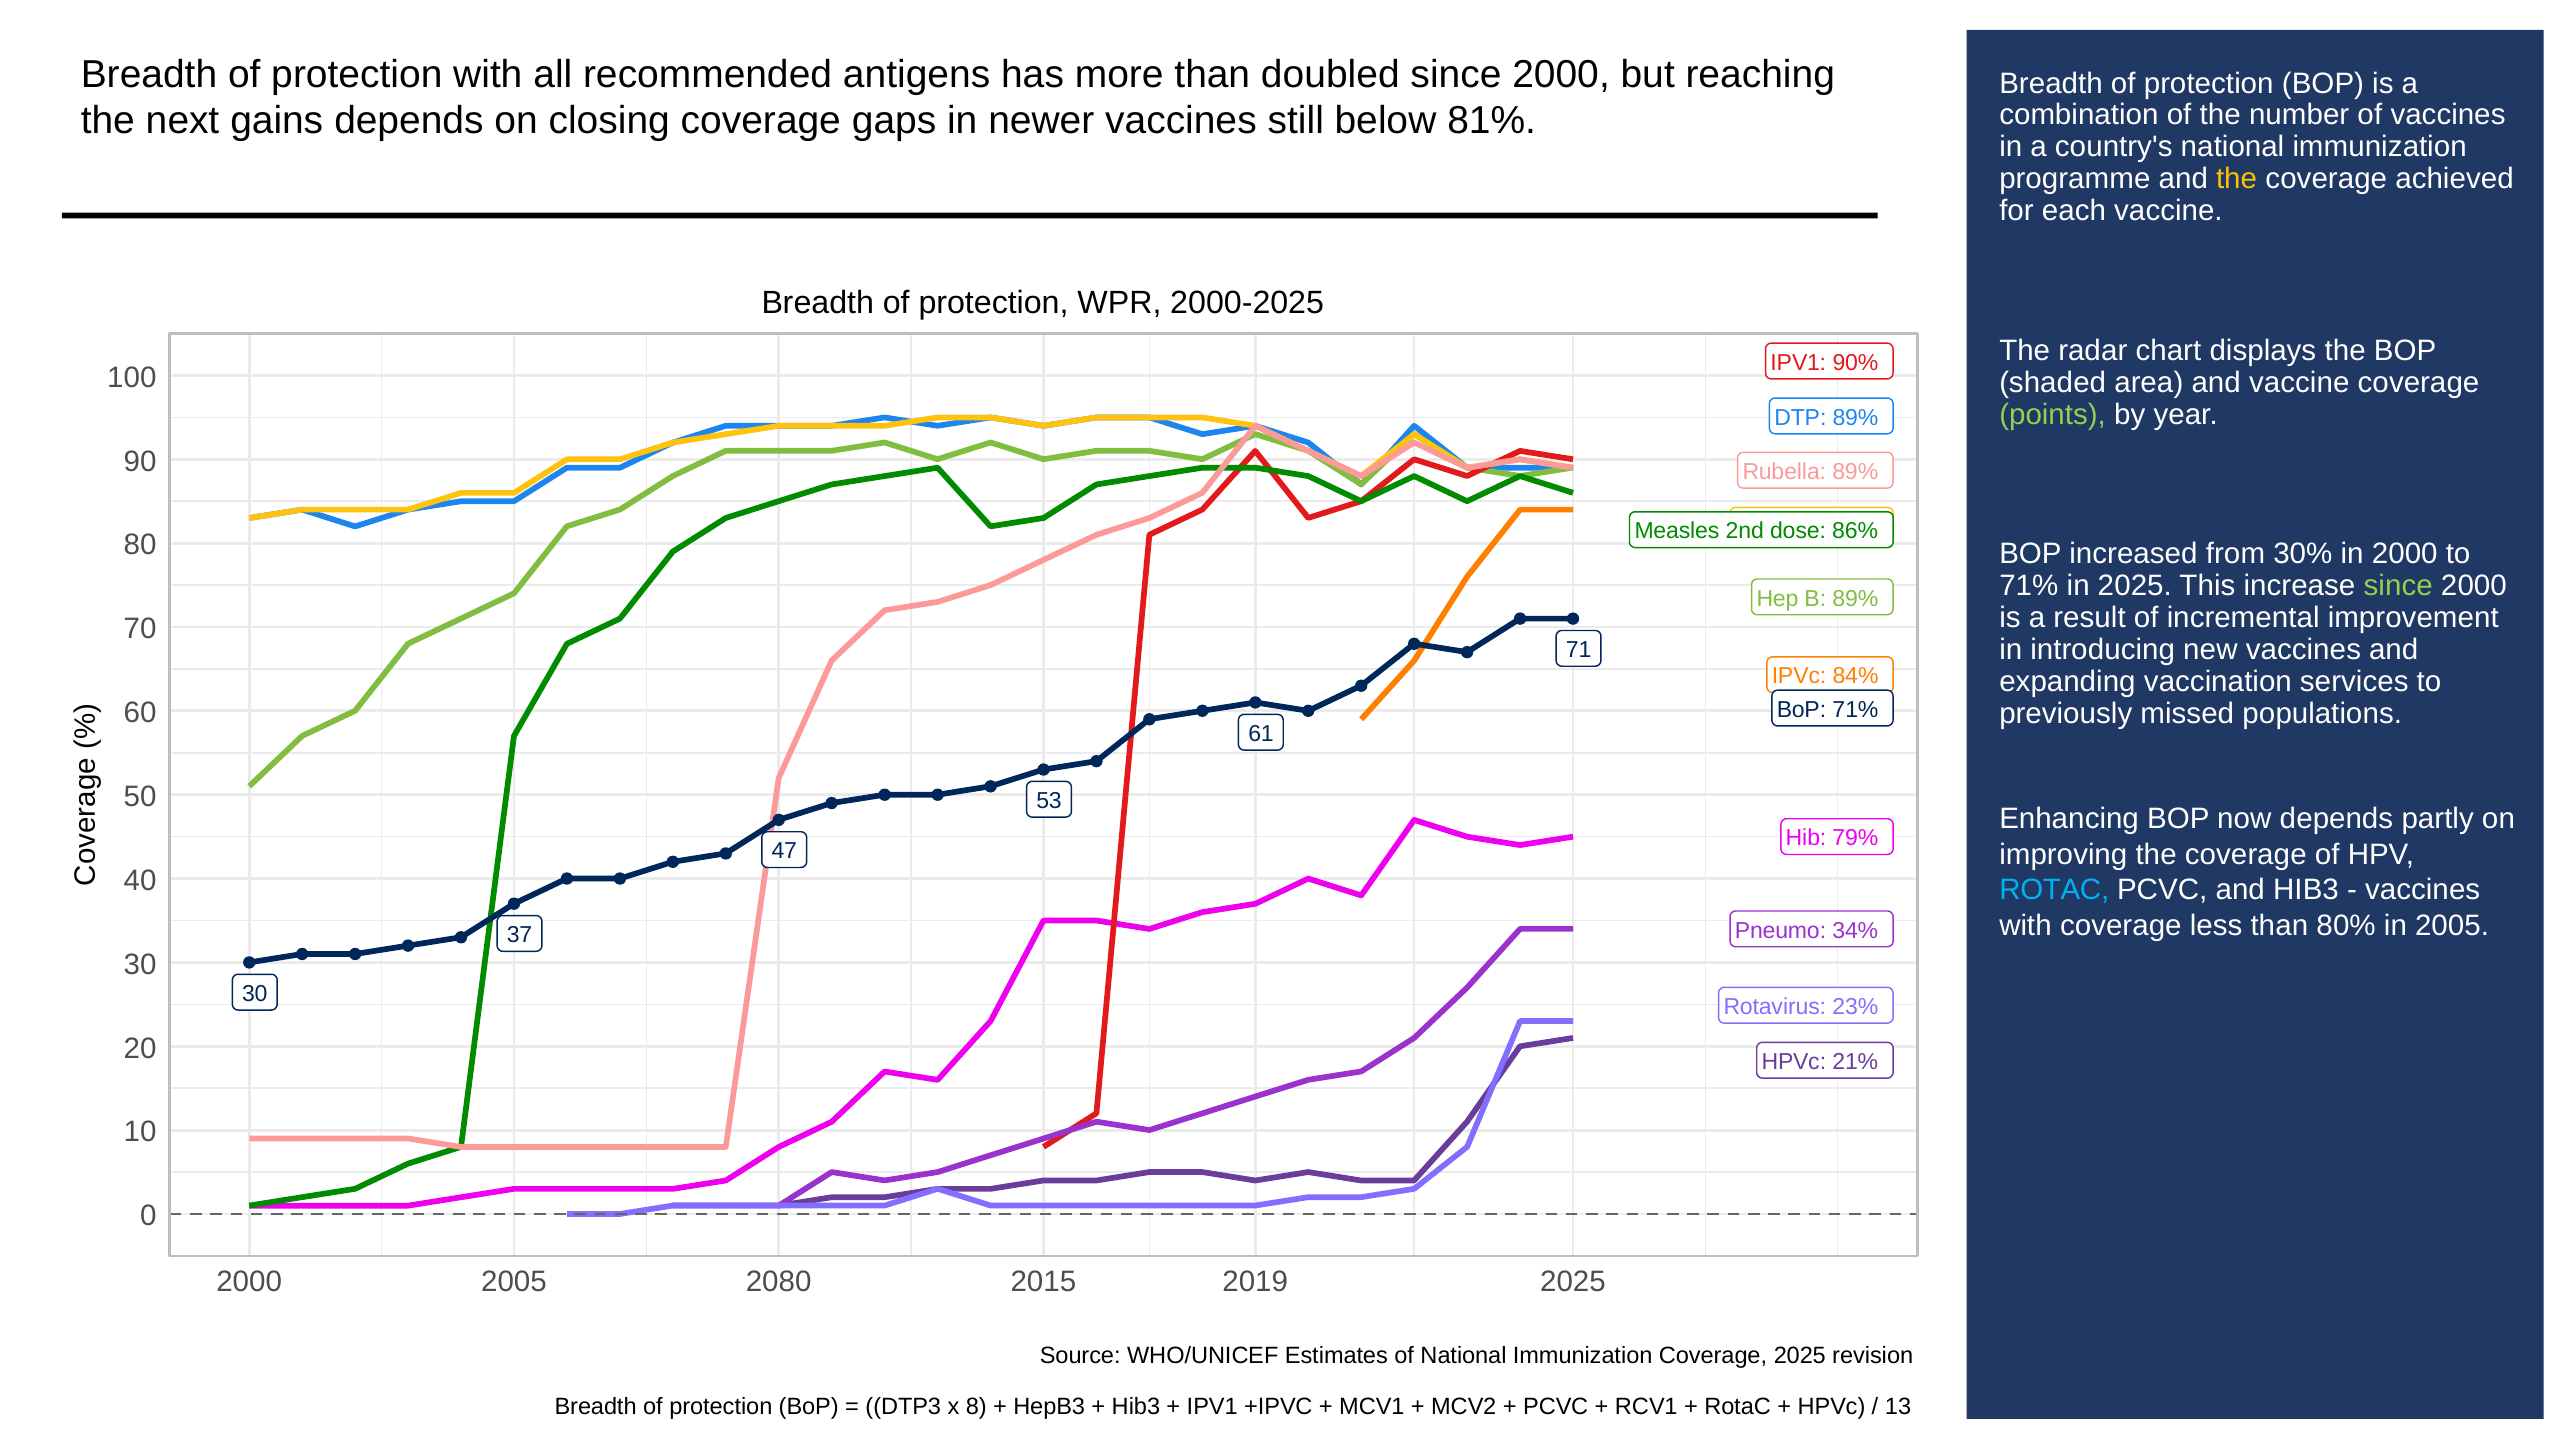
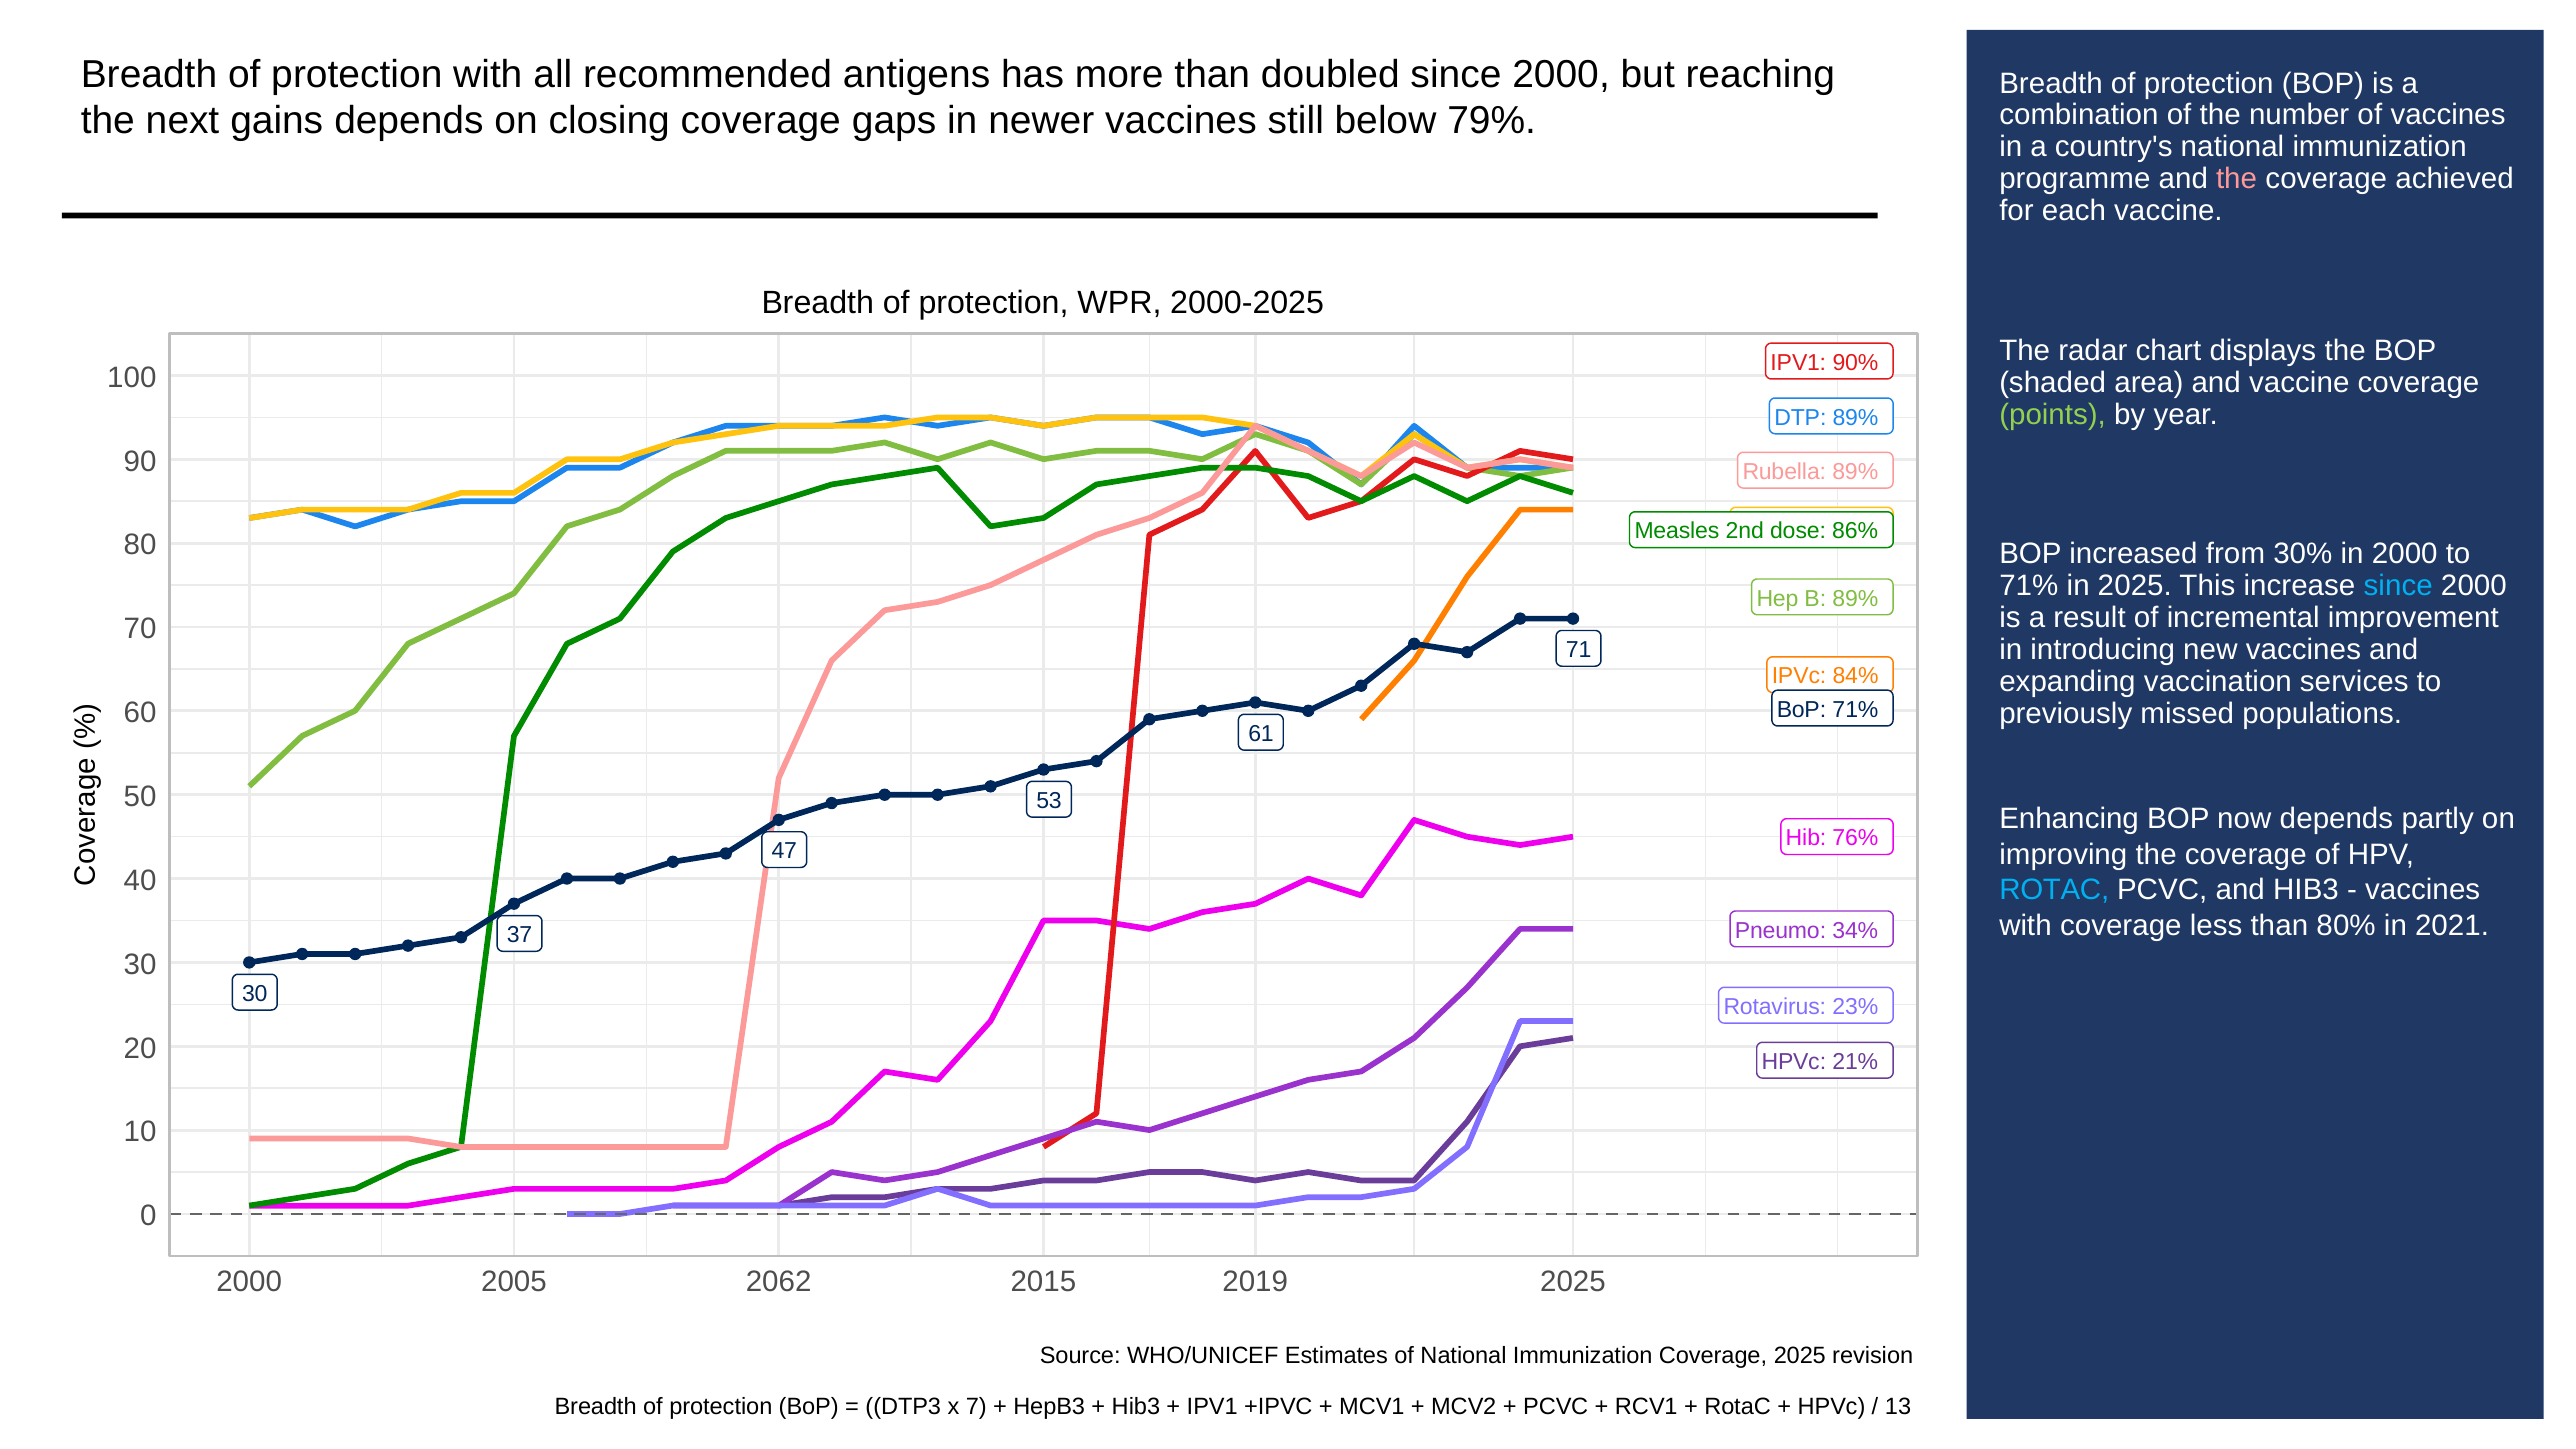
81%: 81% -> 79%
the at (2237, 179) colour: yellow -> pink
since at (2398, 586) colour: light green -> light blue
79%: 79% -> 76%
in 2005: 2005 -> 2021
2080: 2080 -> 2062
8: 8 -> 7
